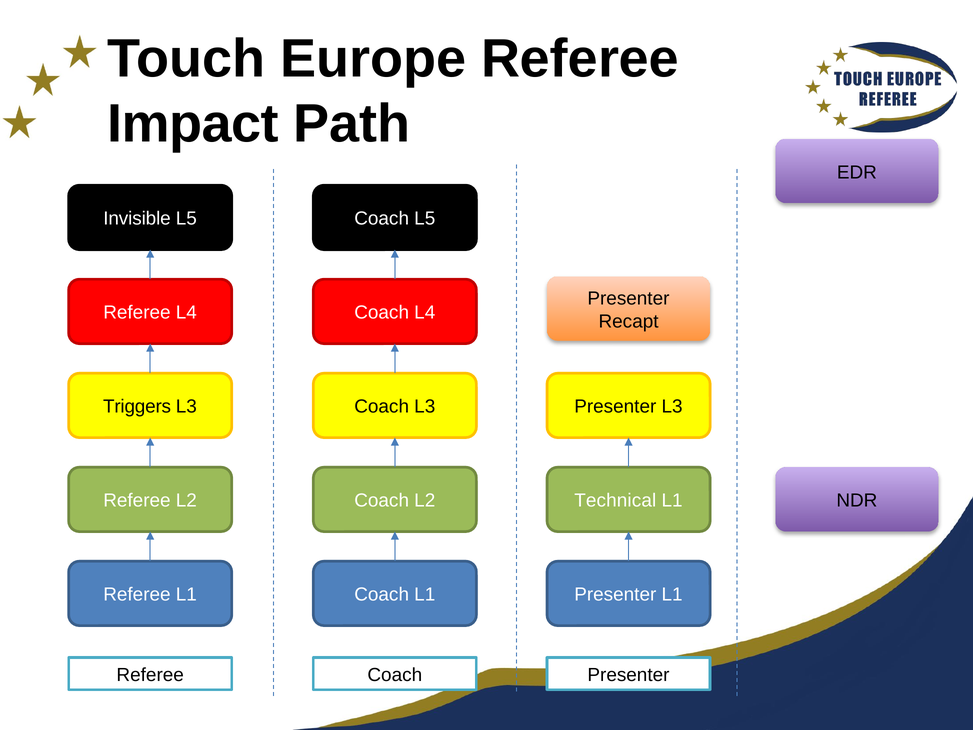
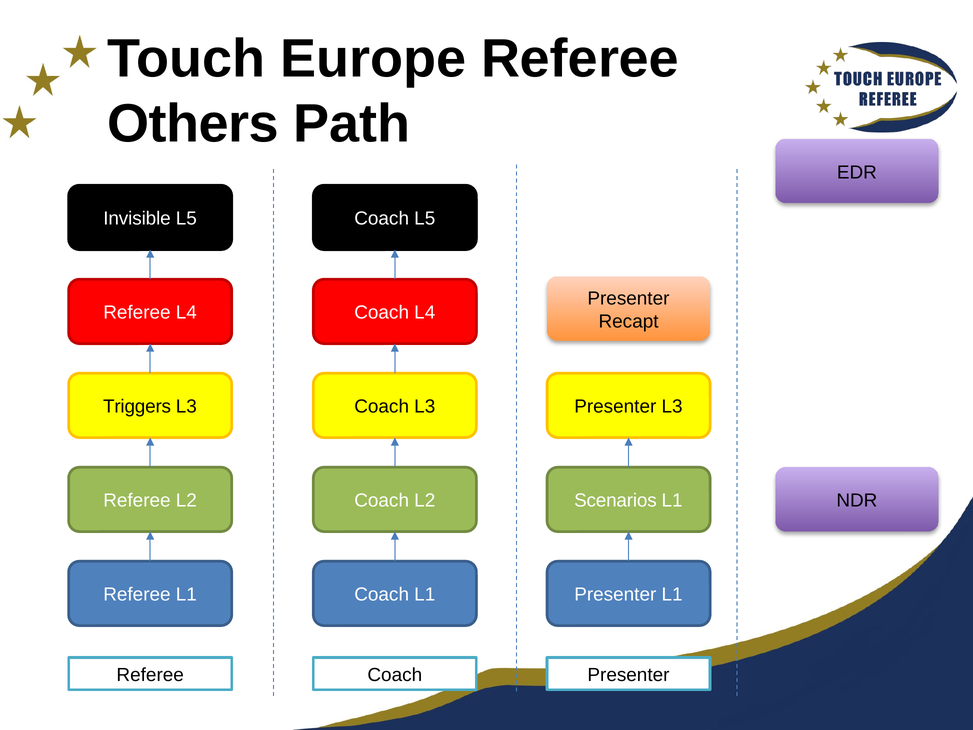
Impact: Impact -> Others
Technical: Technical -> Scenarios
